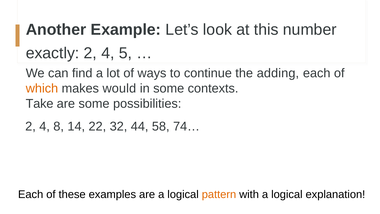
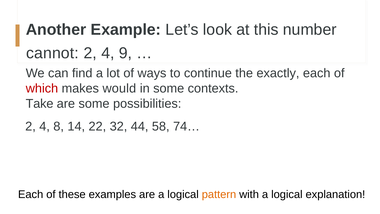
exactly: exactly -> cannot
5: 5 -> 9
adding: adding -> exactly
which colour: orange -> red
